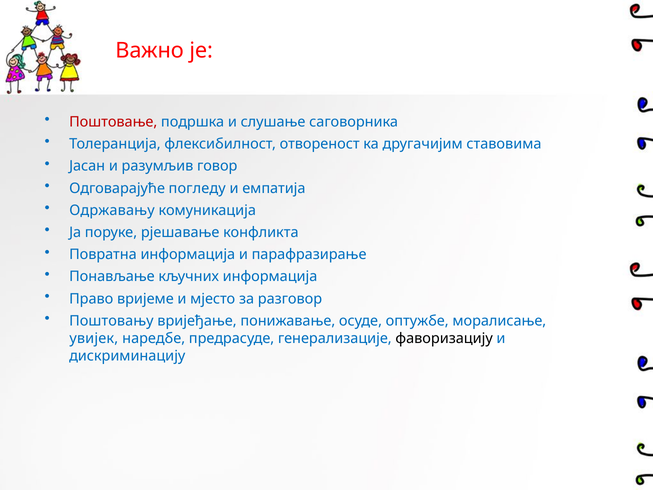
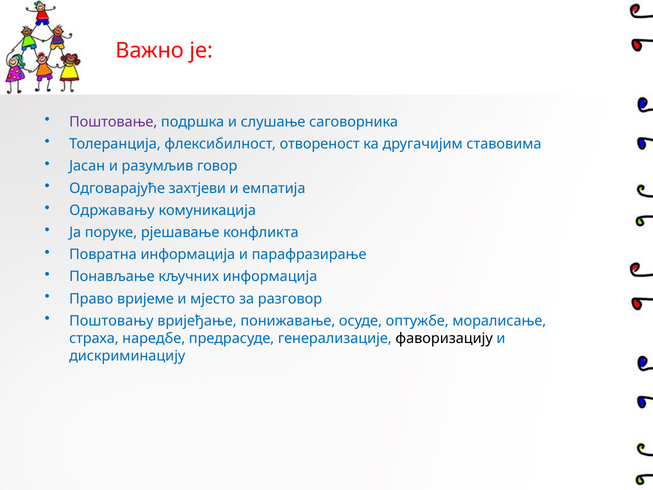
Поштовање colour: red -> purple
погледу: погледу -> захтјеви
увијек: увијек -> страха
